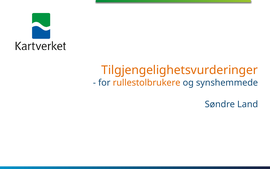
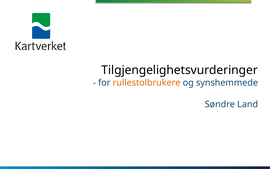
Tilgjengelighetsvurderinger colour: orange -> black
